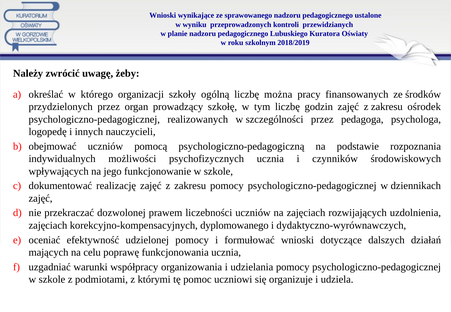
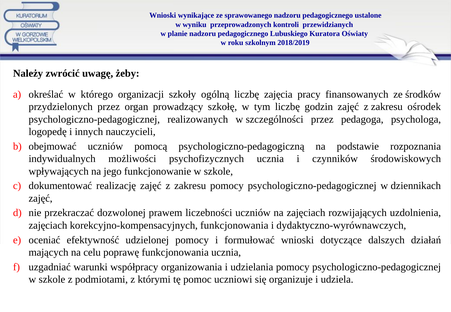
można: można -> zajęcia
korekcyjno-kompensacyjnych dyplomowanego: dyplomowanego -> funkcjonowania
